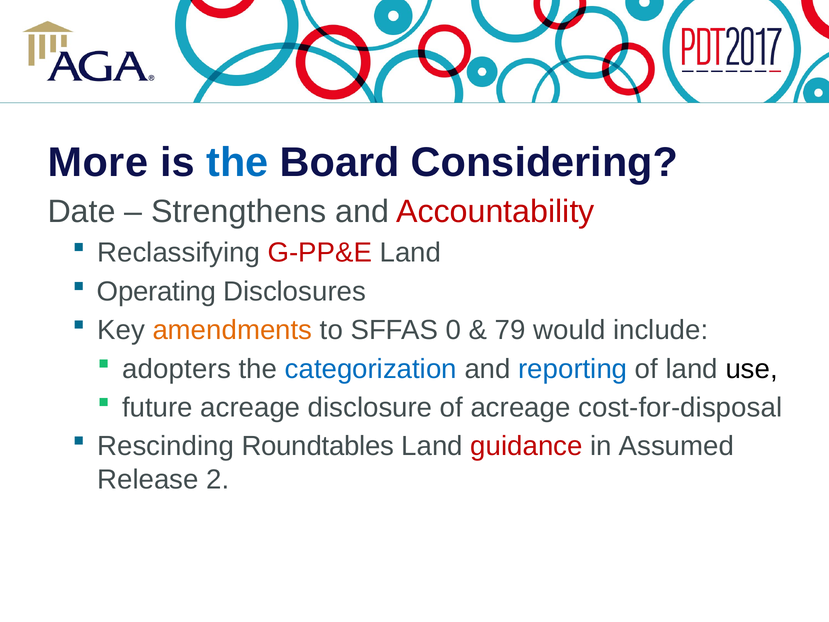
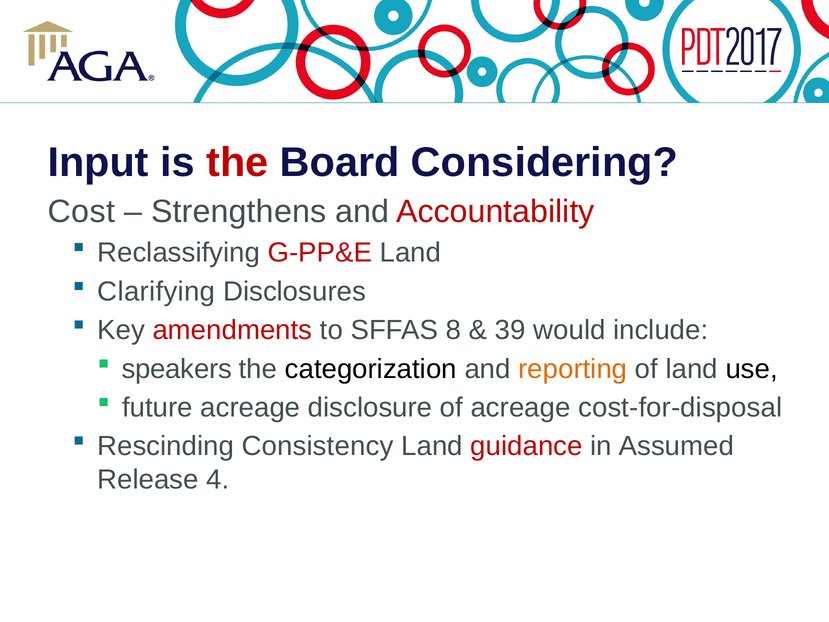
More: More -> Input
the at (237, 162) colour: blue -> red
Date: Date -> Cost
Operating: Operating -> Clarifying
amendments colour: orange -> red
0: 0 -> 8
79: 79 -> 39
adopters: adopters -> speakers
categorization colour: blue -> black
reporting colour: blue -> orange
Roundtables: Roundtables -> Consistency
2: 2 -> 4
